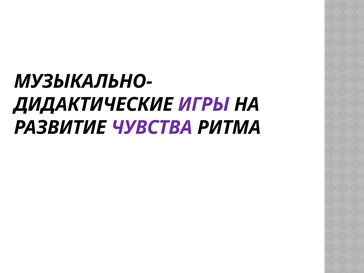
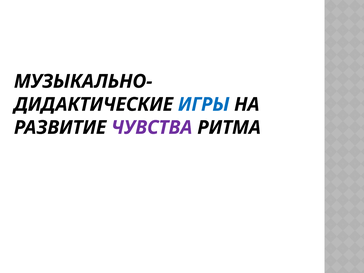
ИГРЫ colour: purple -> blue
